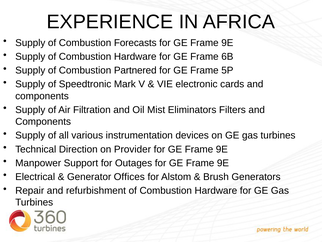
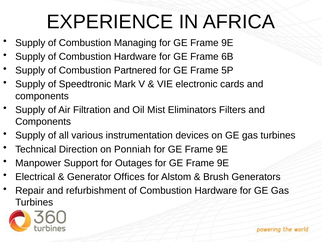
Forecasts: Forecasts -> Managing
Provider: Provider -> Ponniah
